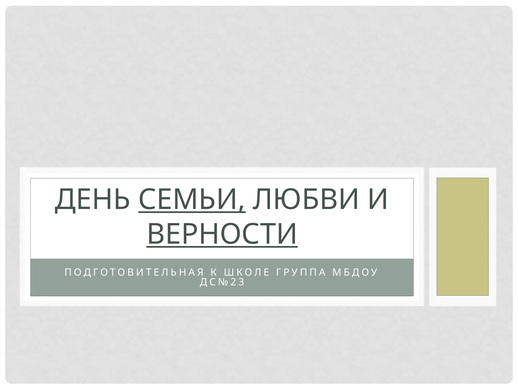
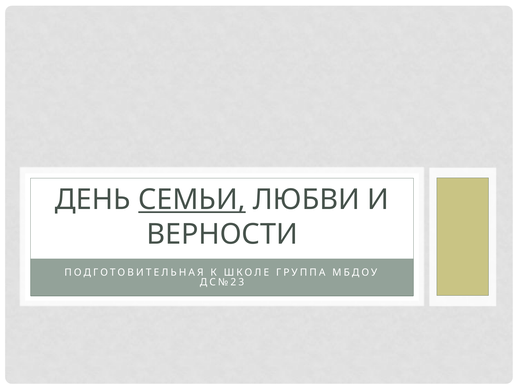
ВЕРНОСТИ underline: present -> none
